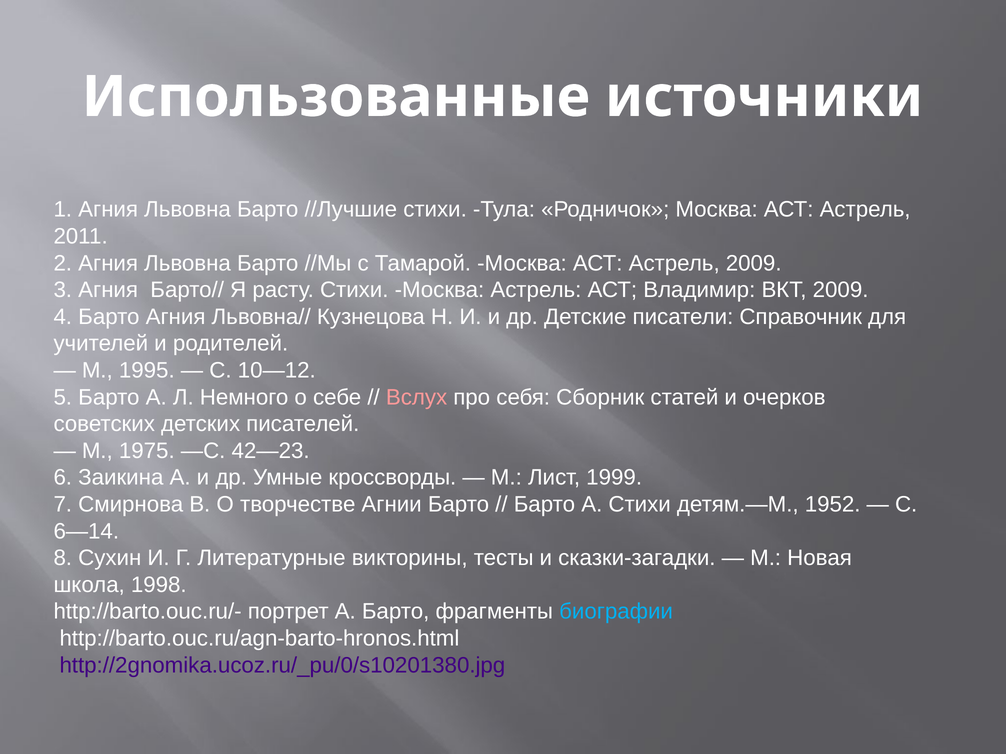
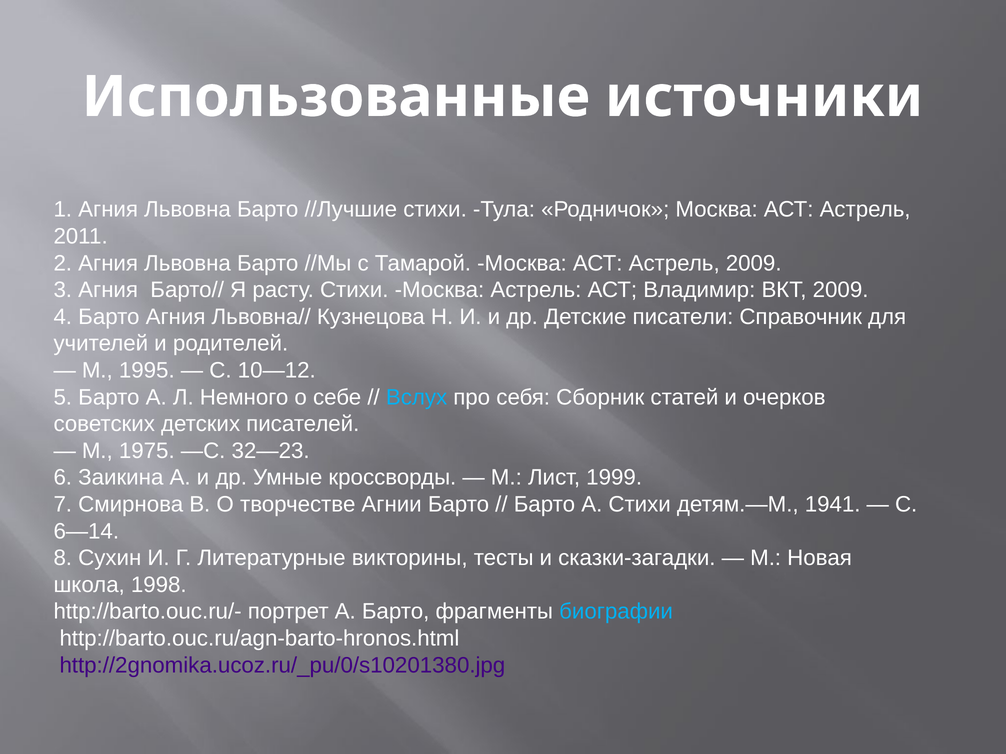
Вслух colour: pink -> light blue
42—23: 42—23 -> 32—23
1952: 1952 -> 1941
